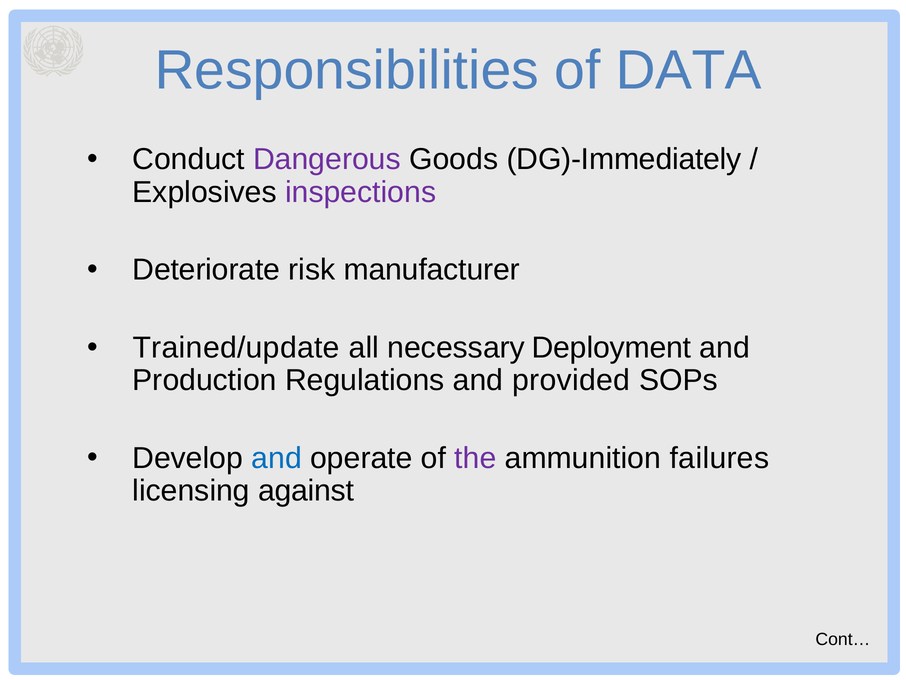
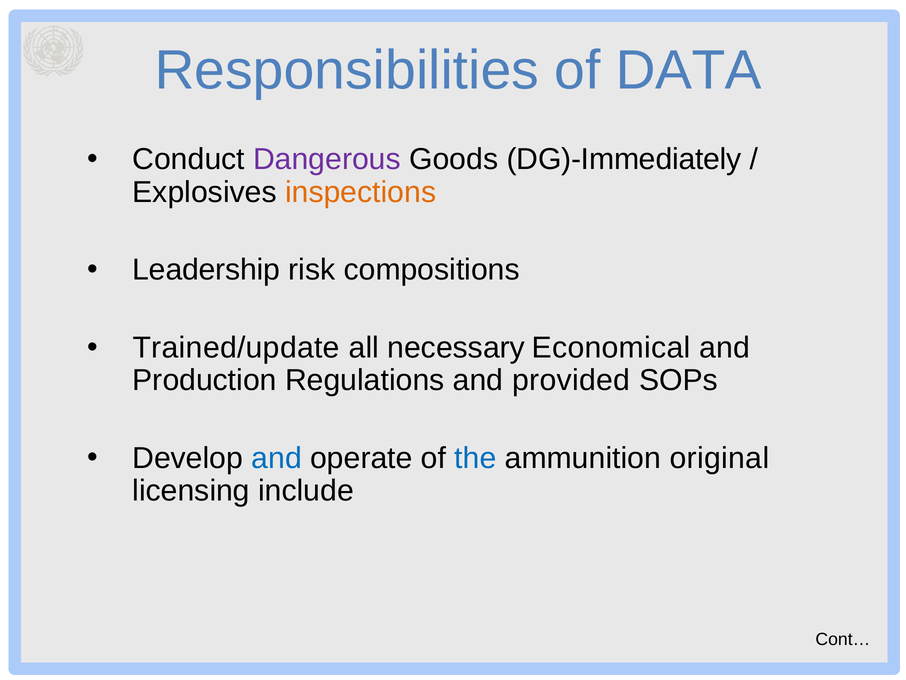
inspections colour: purple -> orange
Deteriorate: Deteriorate -> Leadership
manufacturer: manufacturer -> compositions
Deployment: Deployment -> Economical
the colour: purple -> blue
failures: failures -> original
against: against -> include
